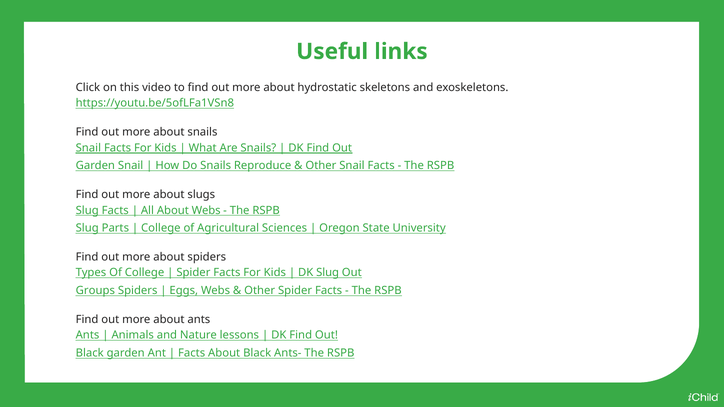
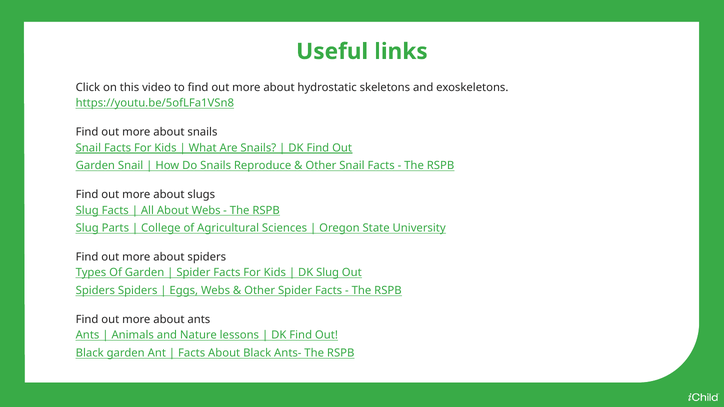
Of College: College -> Garden
Groups at (95, 291): Groups -> Spiders
